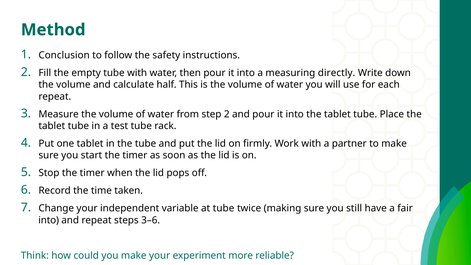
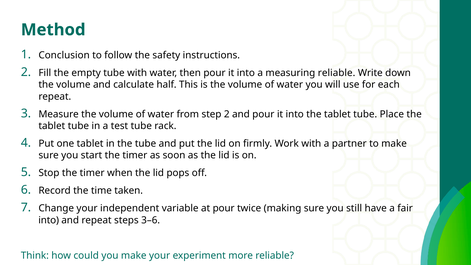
measuring directly: directly -> reliable
at tube: tube -> pour
